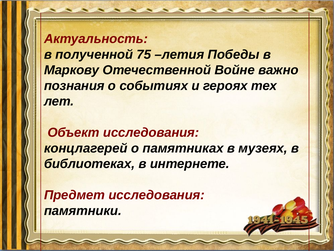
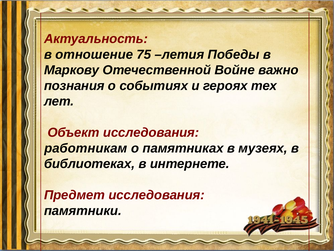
полученной: полученной -> отношение
концлагерей: концлагерей -> работникам
